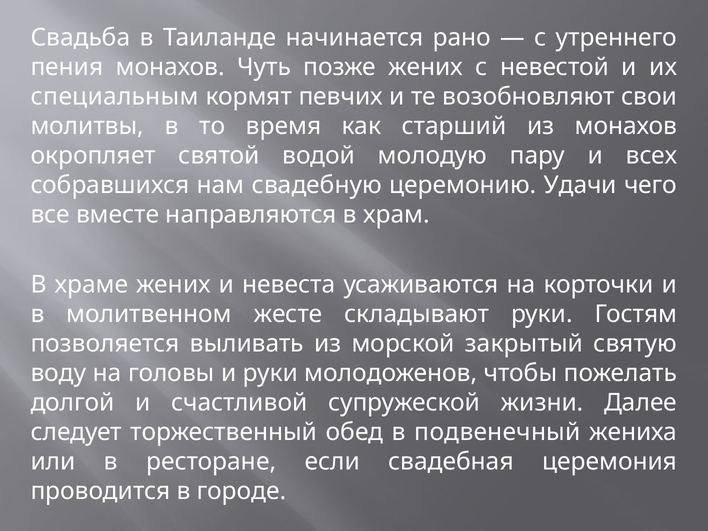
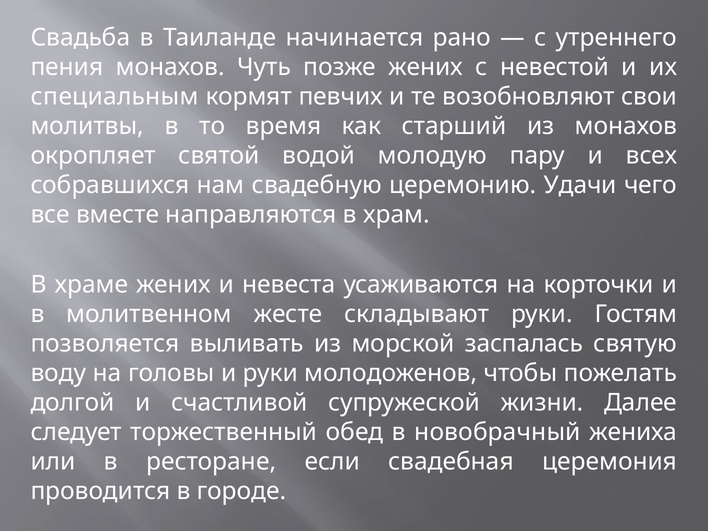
закрытый: закрытый -> заспалась
подвенечный: подвенечный -> новобрачный
